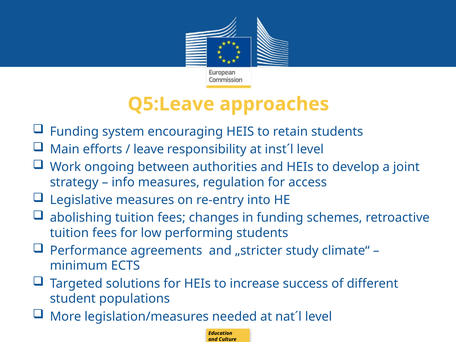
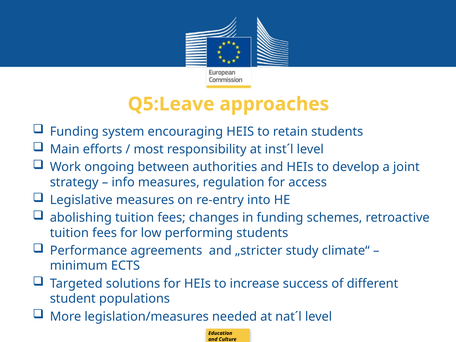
leave: leave -> most
